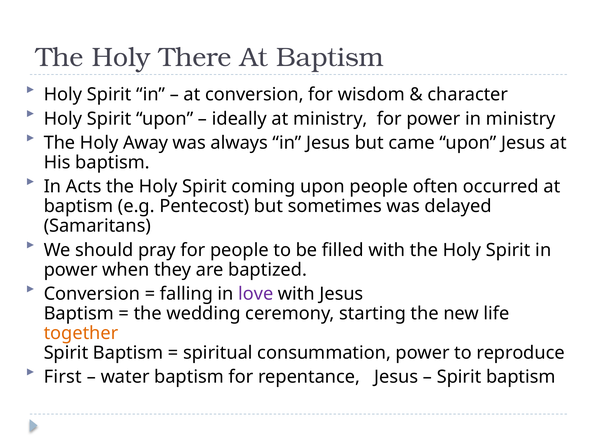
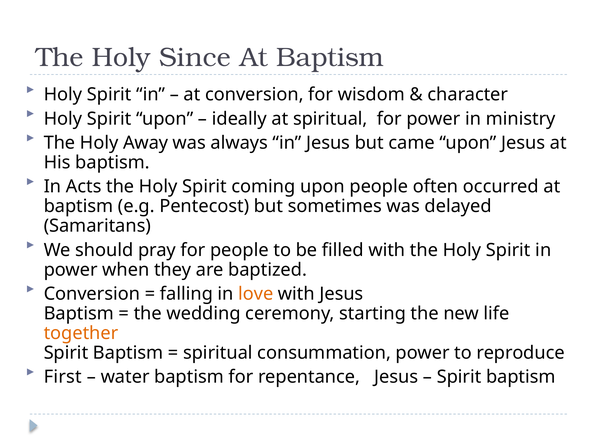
There: There -> Since
at ministry: ministry -> spiritual
love colour: purple -> orange
